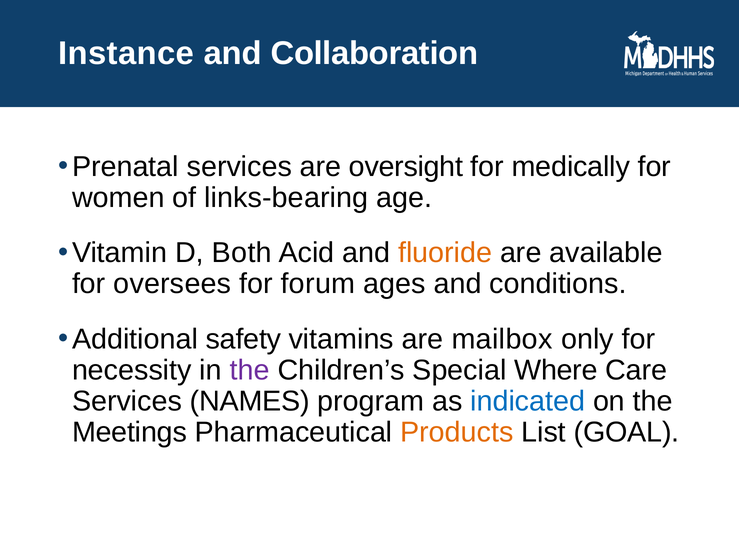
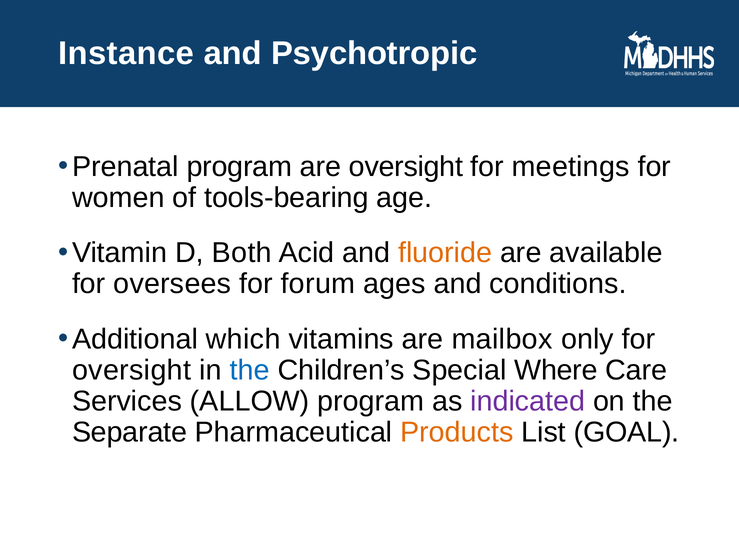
Collaboration: Collaboration -> Psychotropic
Prenatal services: services -> program
medically: medically -> meetings
links-bearing: links-bearing -> tools-bearing
safety: safety -> which
necessity at (132, 370): necessity -> oversight
the at (250, 370) colour: purple -> blue
NAMES: NAMES -> ALLOW
indicated colour: blue -> purple
Meetings: Meetings -> Separate
